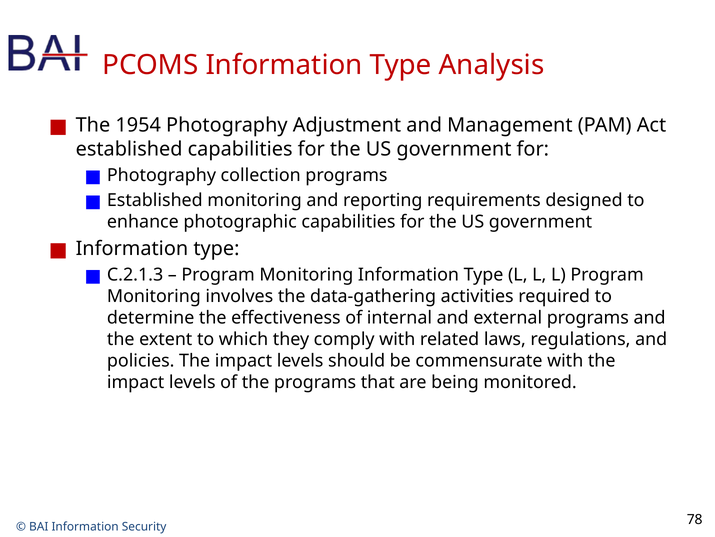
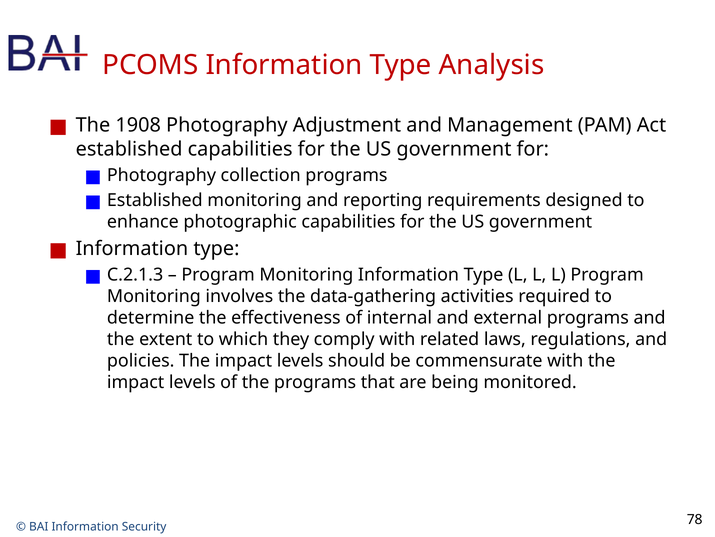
1954: 1954 -> 1908
